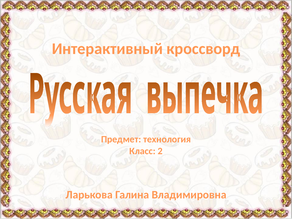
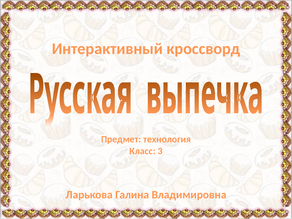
2: 2 -> 3
